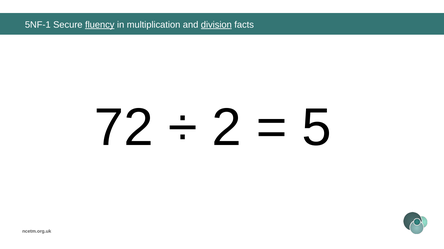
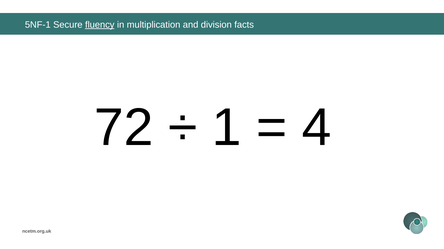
division underline: present -> none
2: 2 -> 1
5: 5 -> 4
